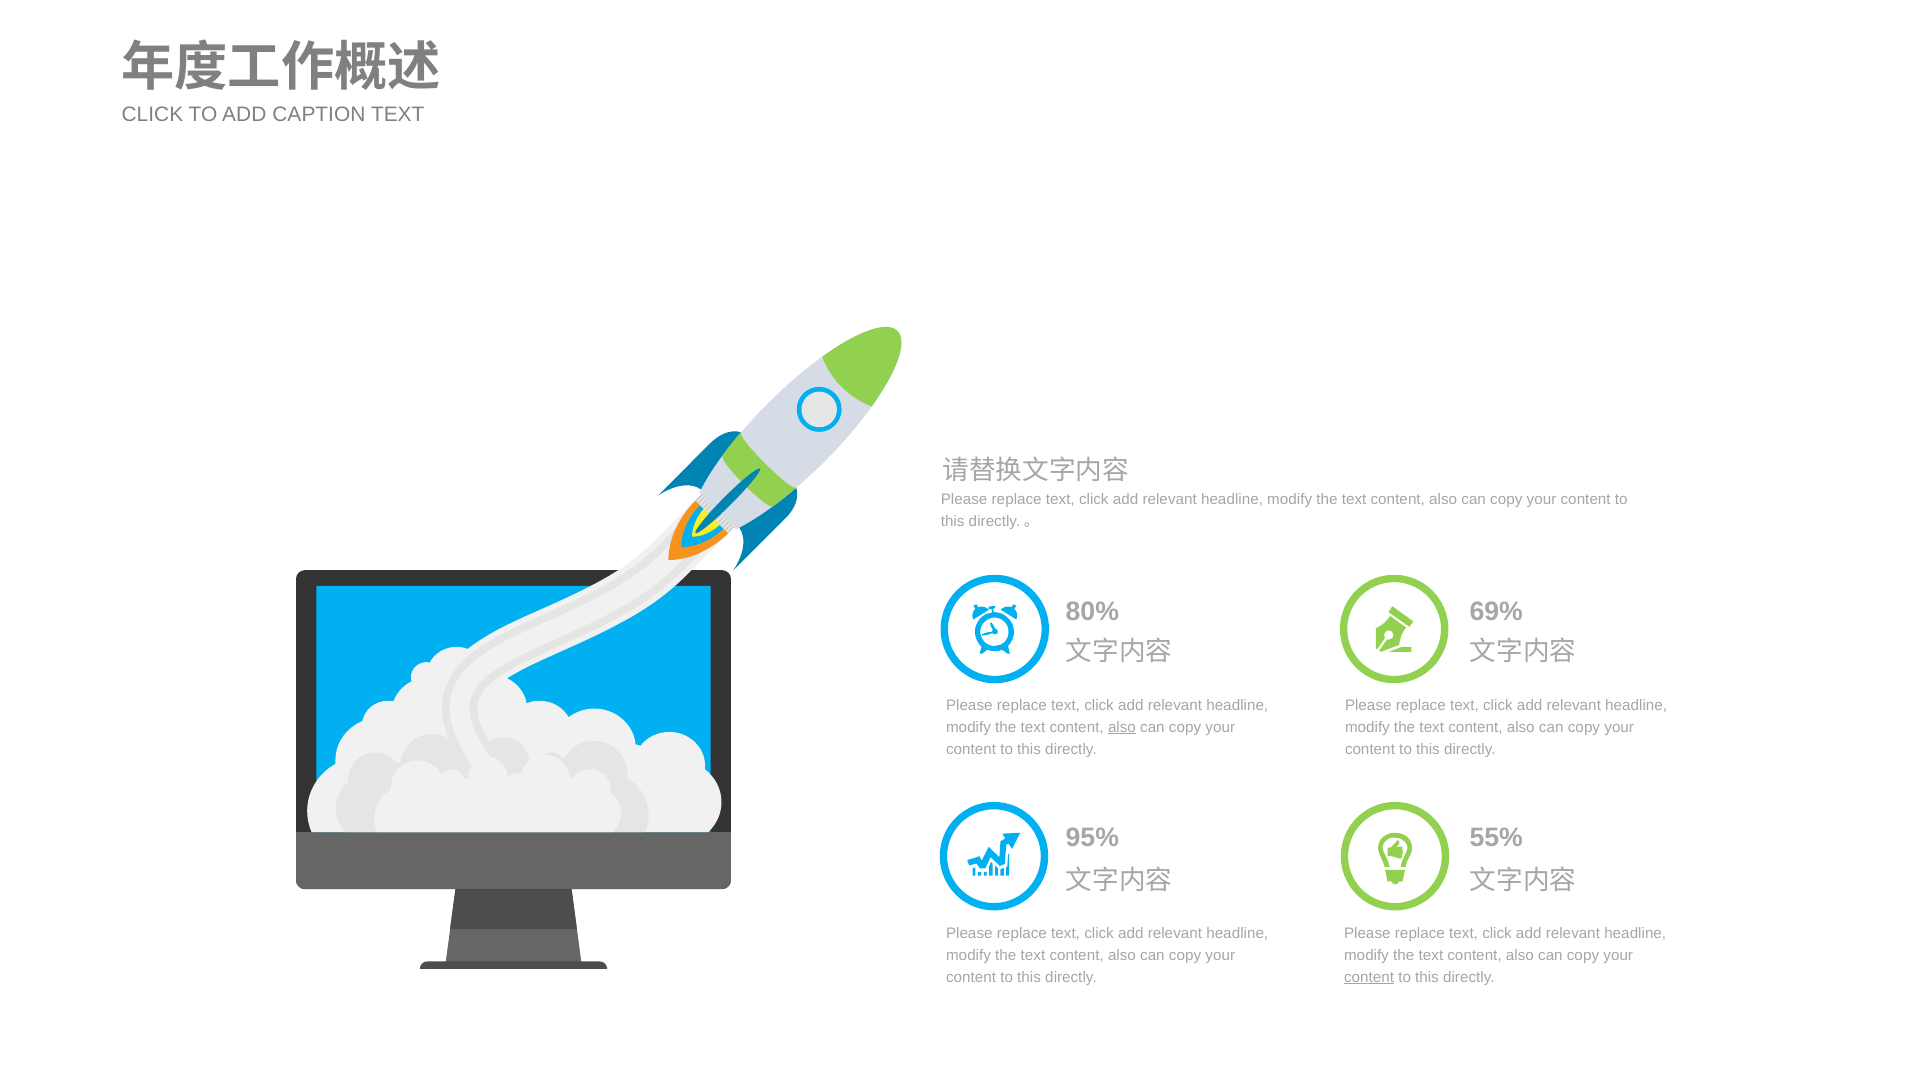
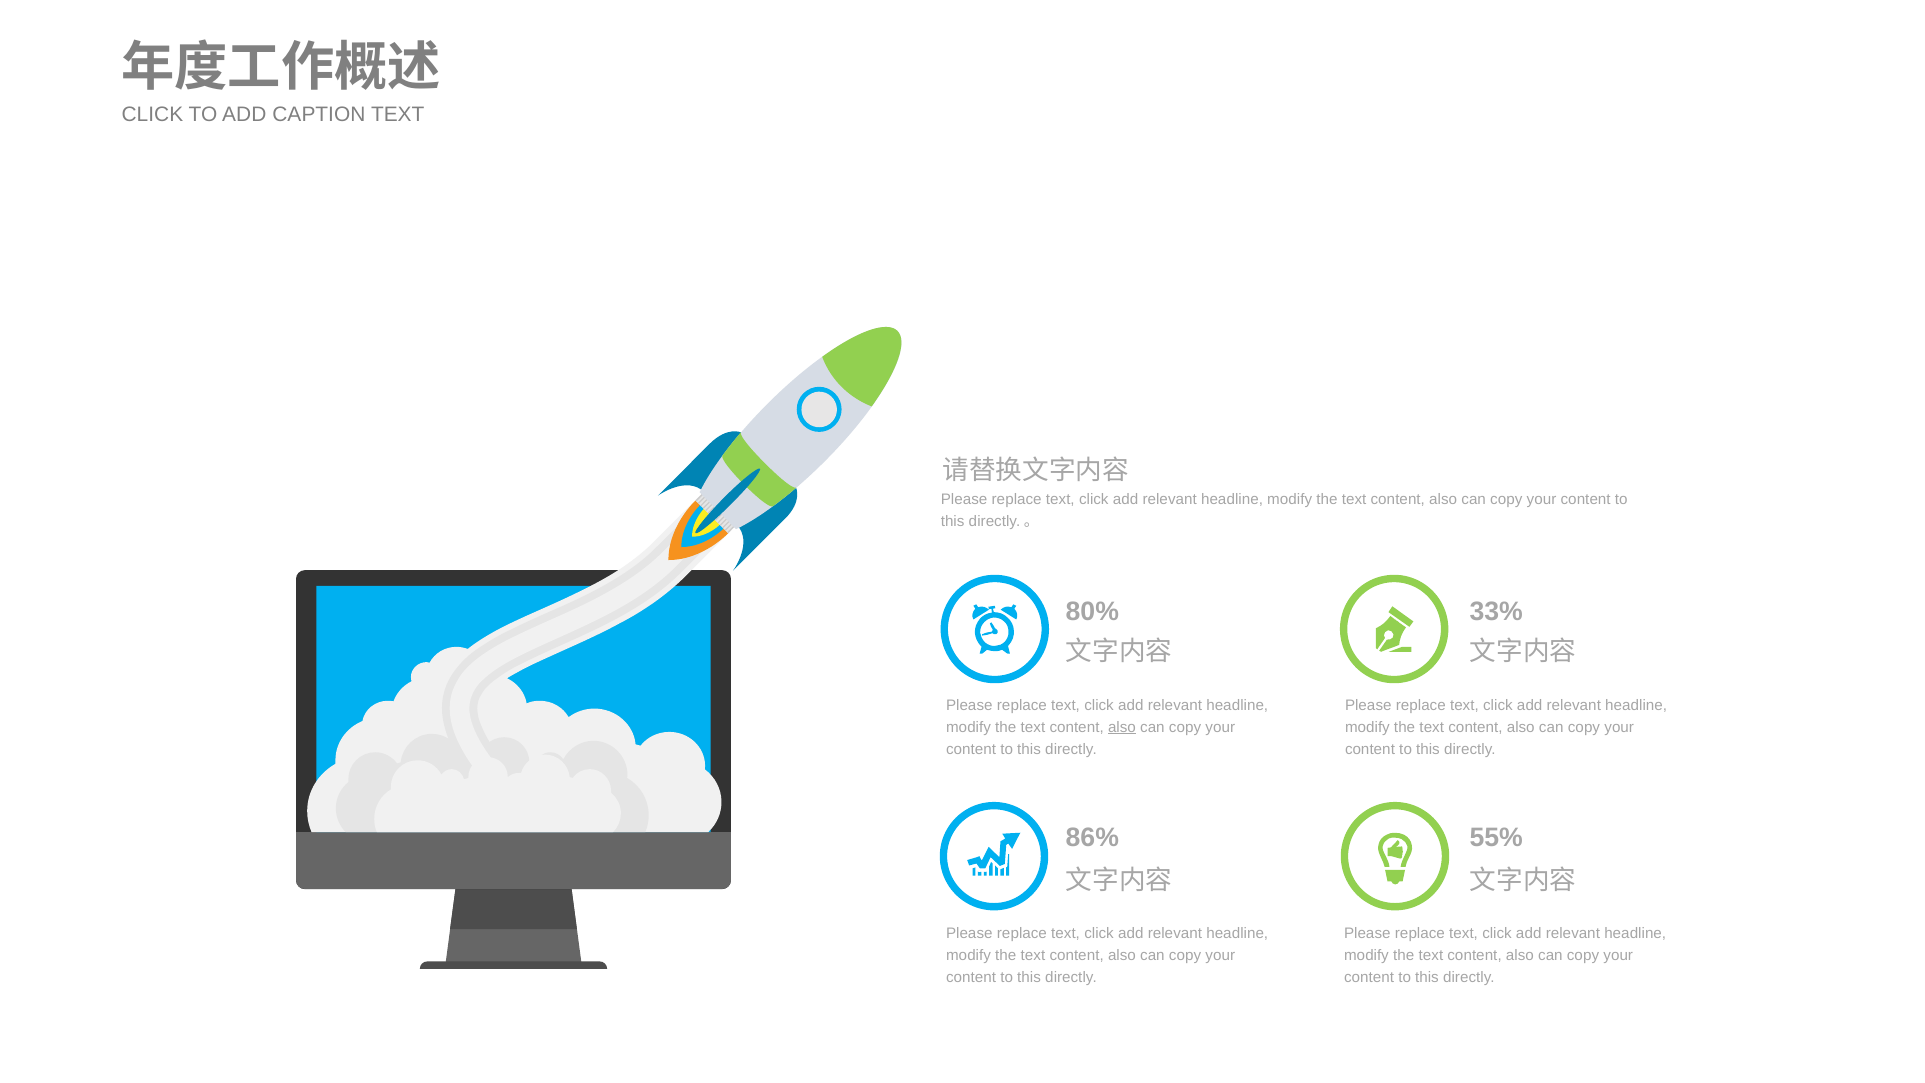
69%: 69% -> 33%
95%: 95% -> 86%
content at (1369, 977) underline: present -> none
